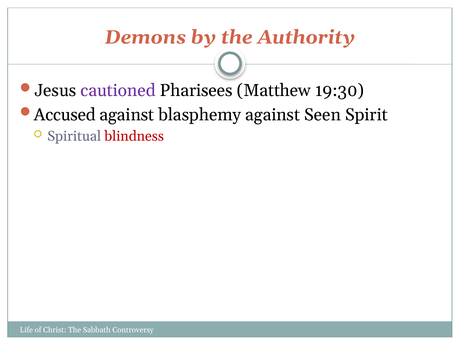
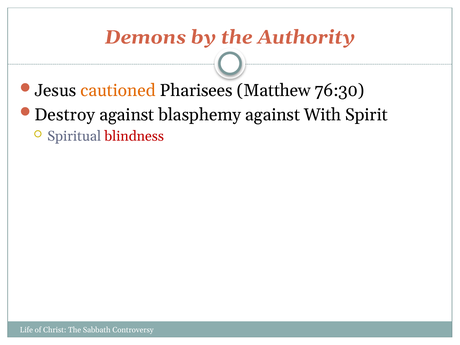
cautioned colour: purple -> orange
19:30: 19:30 -> 76:30
Accused: Accused -> Destroy
Seen: Seen -> With
